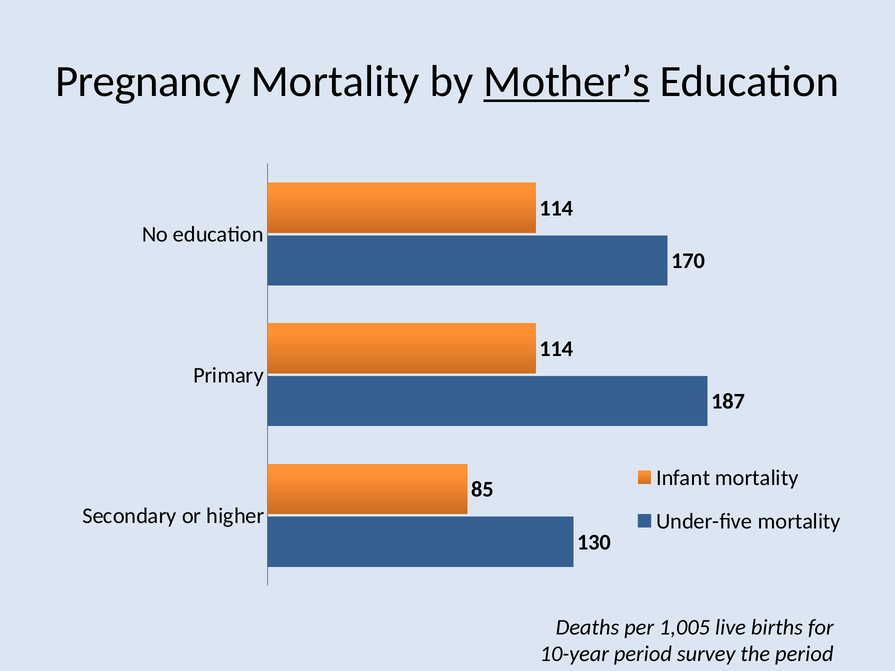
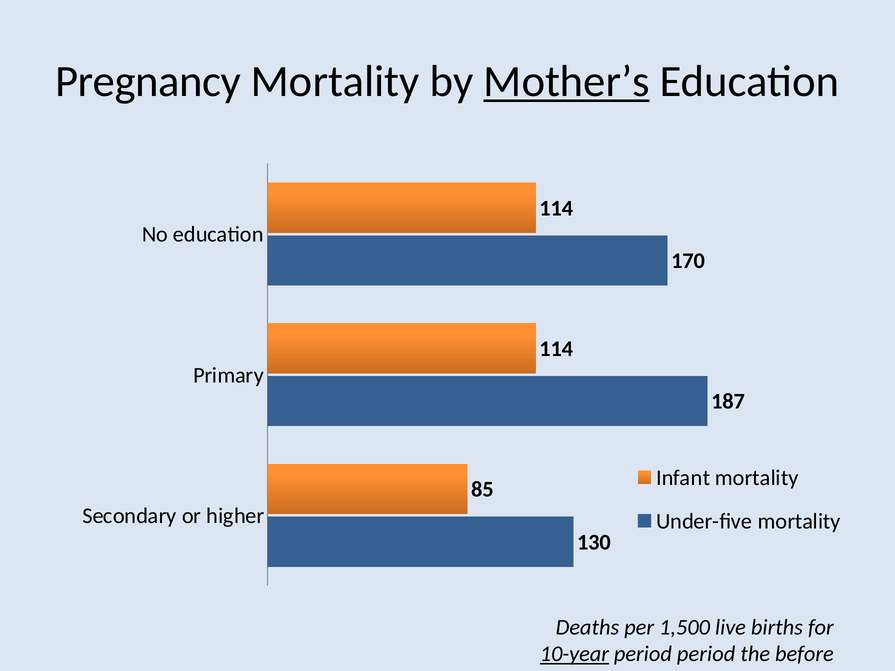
1,005: 1,005 -> 1,500
10-year underline: none -> present
period survey: survey -> period
the period: period -> before
